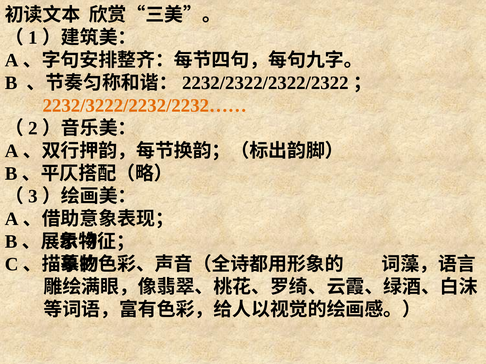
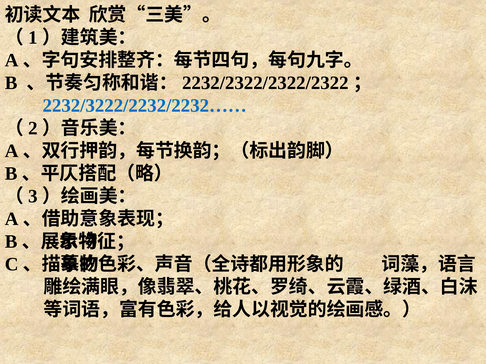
2232/3222/2232/2232…… colour: orange -> blue
